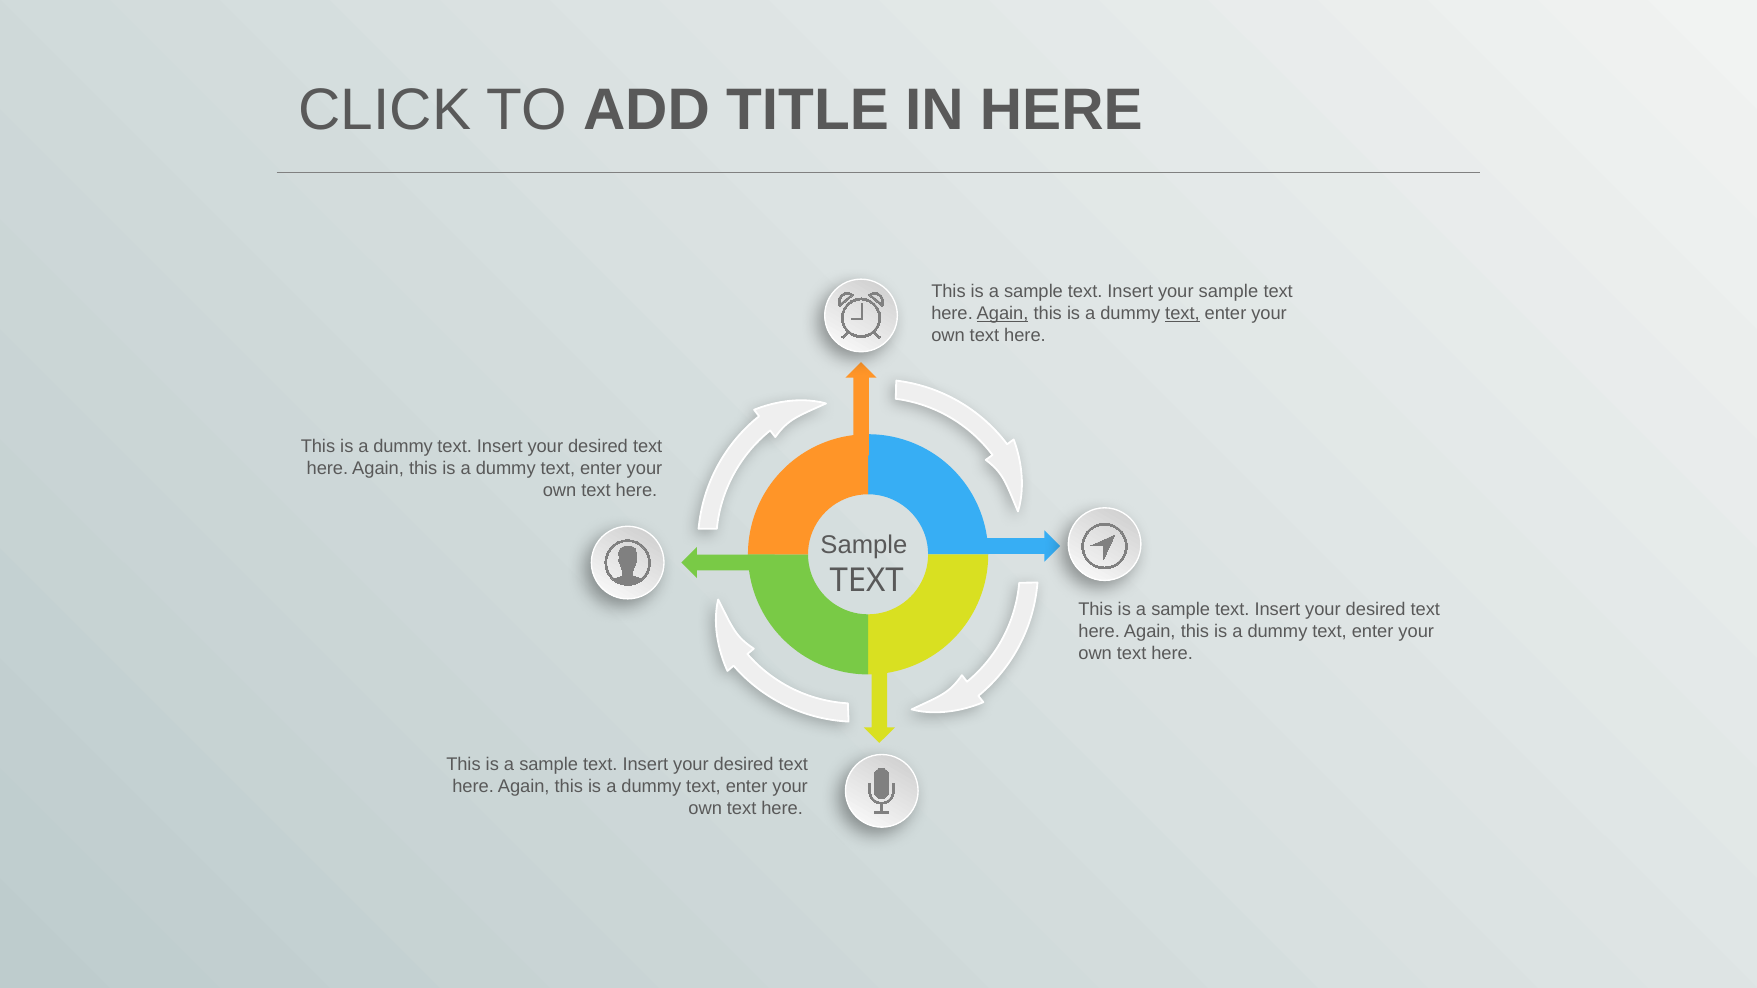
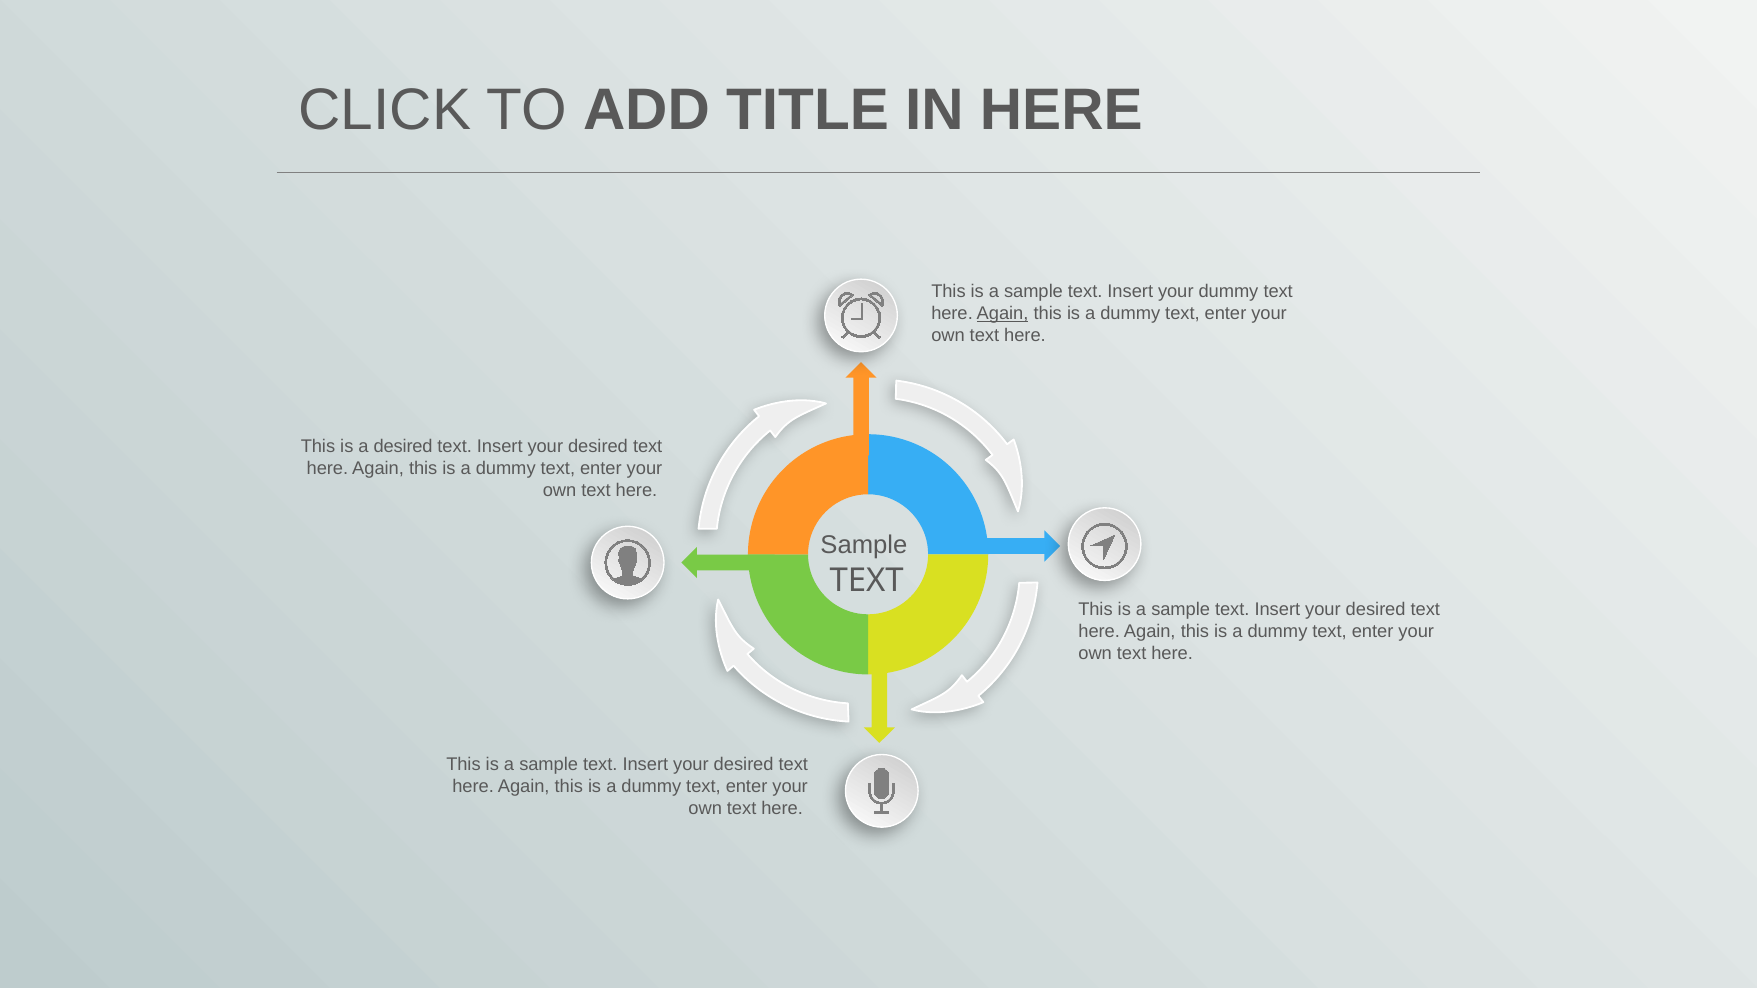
your sample: sample -> dummy
text at (1182, 313) underline: present -> none
dummy at (403, 447): dummy -> desired
